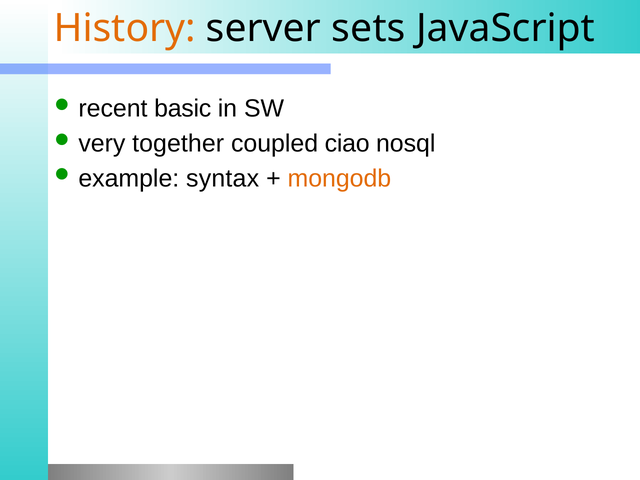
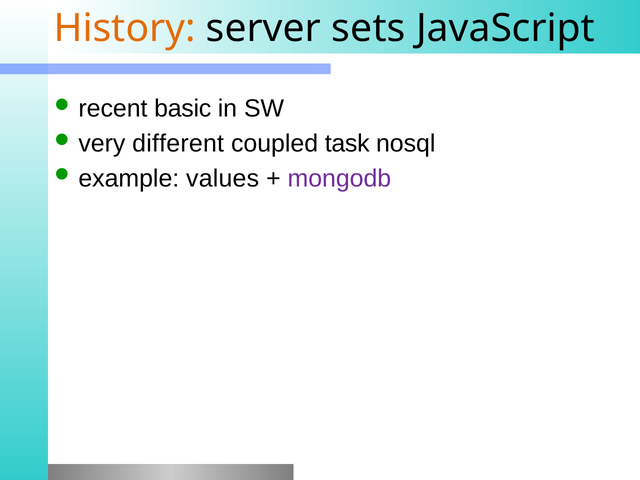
together: together -> different
ciao: ciao -> task
syntax: syntax -> values
mongodb colour: orange -> purple
